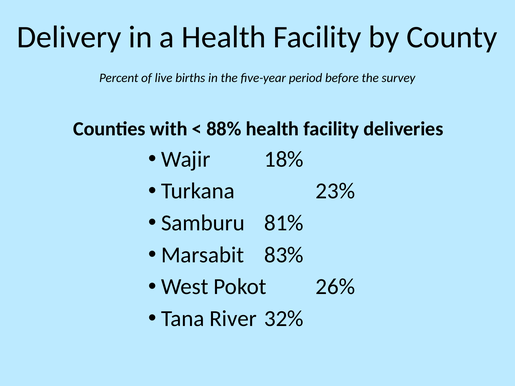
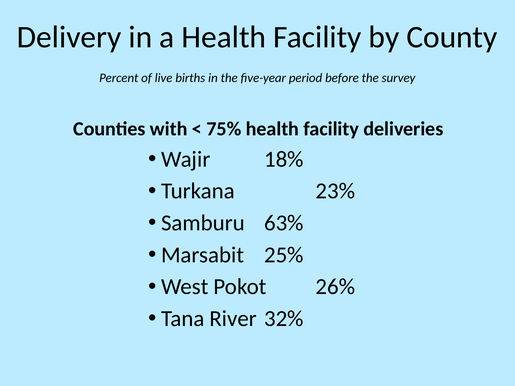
88%: 88% -> 75%
81%: 81% -> 63%
83%: 83% -> 25%
